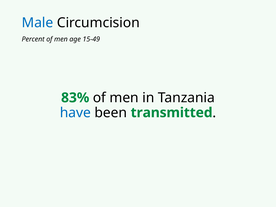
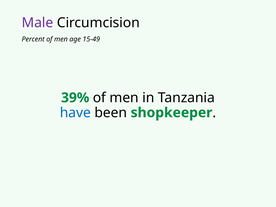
Male colour: blue -> purple
83%: 83% -> 39%
transmitted: transmitted -> shopkeeper
